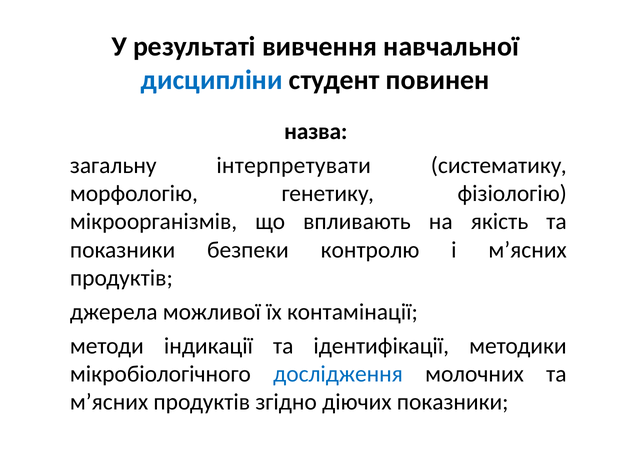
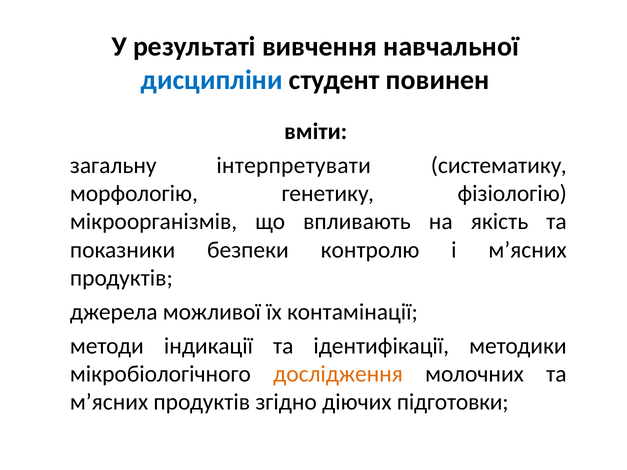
назва: назва -> вміти
дослідження colour: blue -> orange
діючих показники: показники -> підготовки
